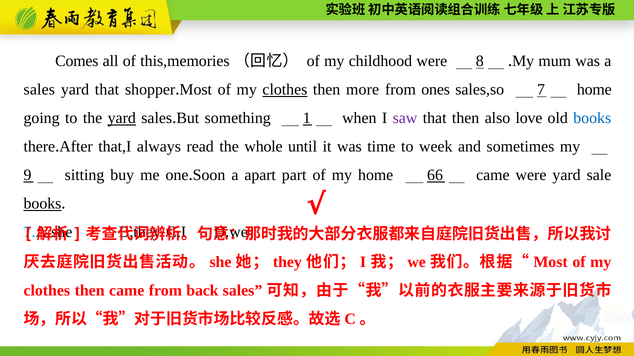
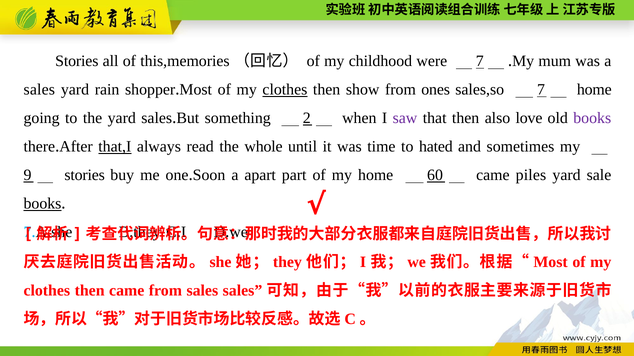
Comes at (77, 61): Comes -> Stories
were 8: 8 -> 7
yard that: that -> rain
more: more -> show
yard at (122, 118) underline: present -> none
1: 1 -> 2
books at (592, 118) colour: blue -> purple
that,I underline: none -> present
week: week -> hated
9 sitting: sitting -> stories
66: 66 -> 60
came were: were -> piles
from back: back -> sales
